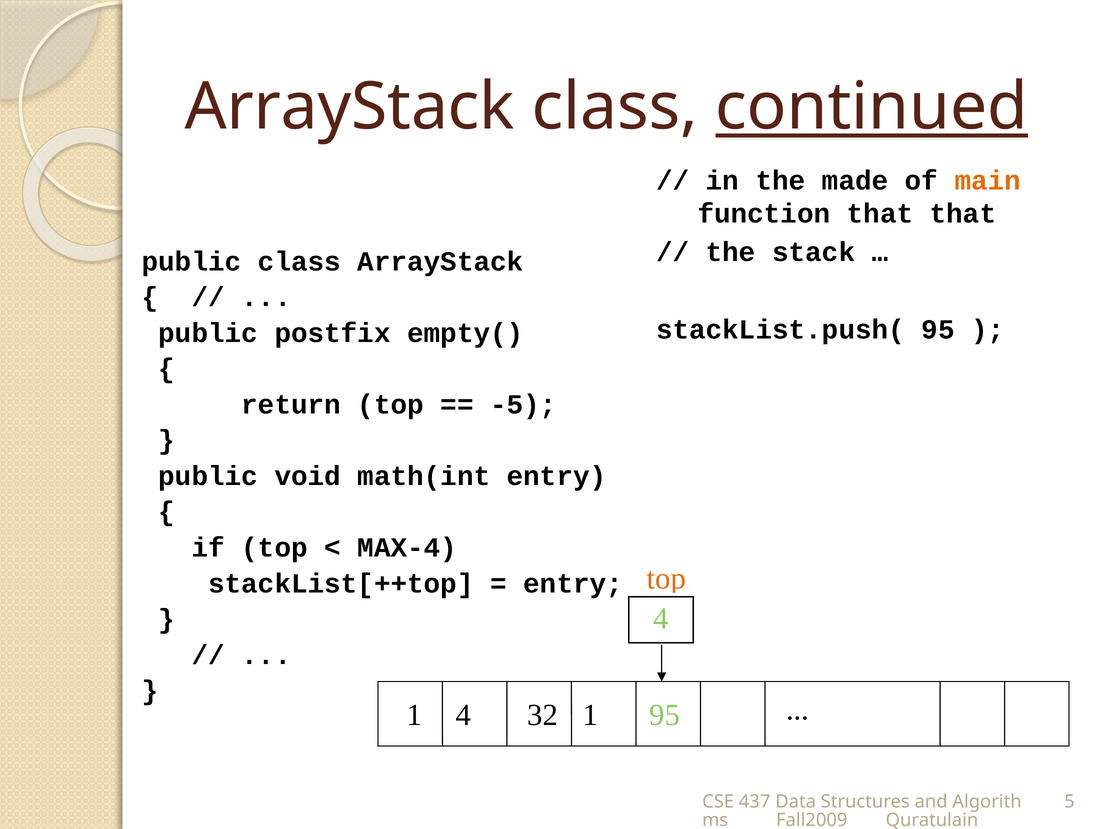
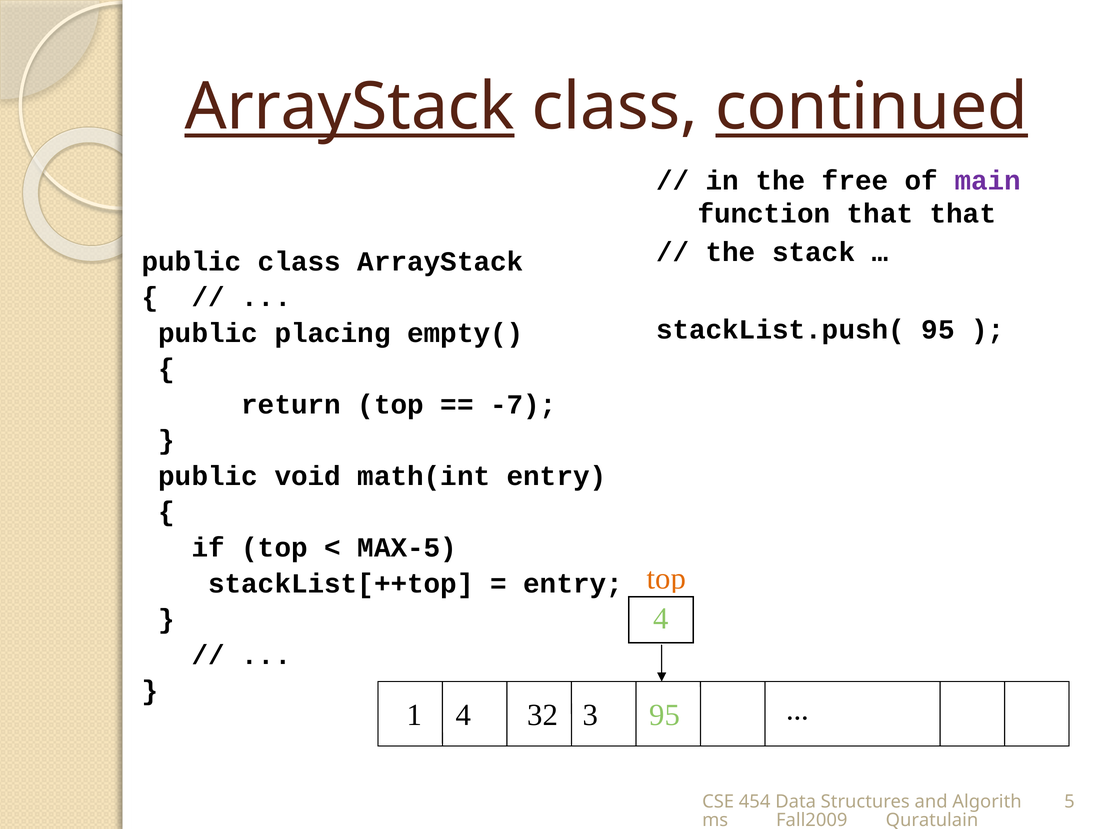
ArrayStack at (350, 107) underline: none -> present
made: made -> free
main colour: orange -> purple
postfix: postfix -> placing
-5: -5 -> -7
MAX-4: MAX-4 -> MAX-5
32 1: 1 -> 3
437: 437 -> 454
